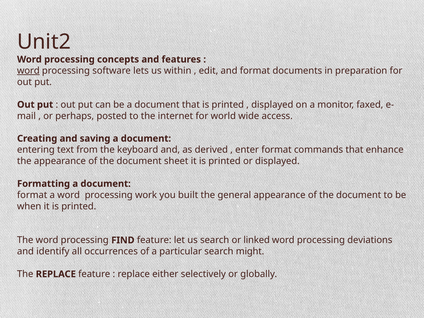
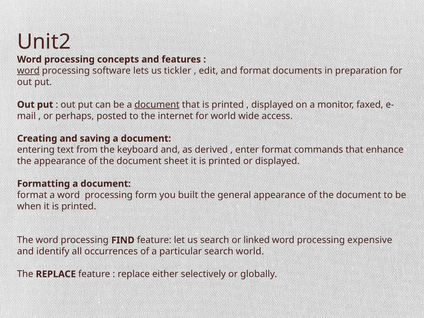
within: within -> tickler
document at (157, 105) underline: none -> present
work: work -> form
deviations: deviations -> expensive
search might: might -> world
